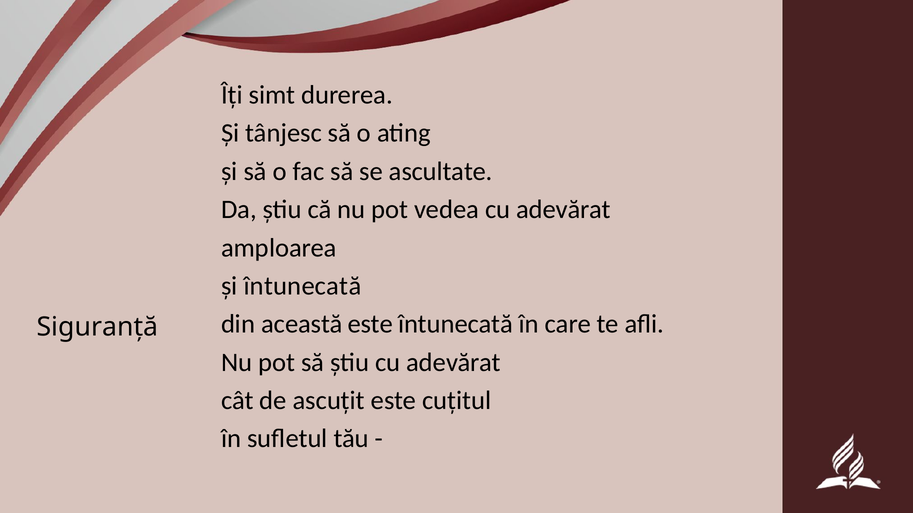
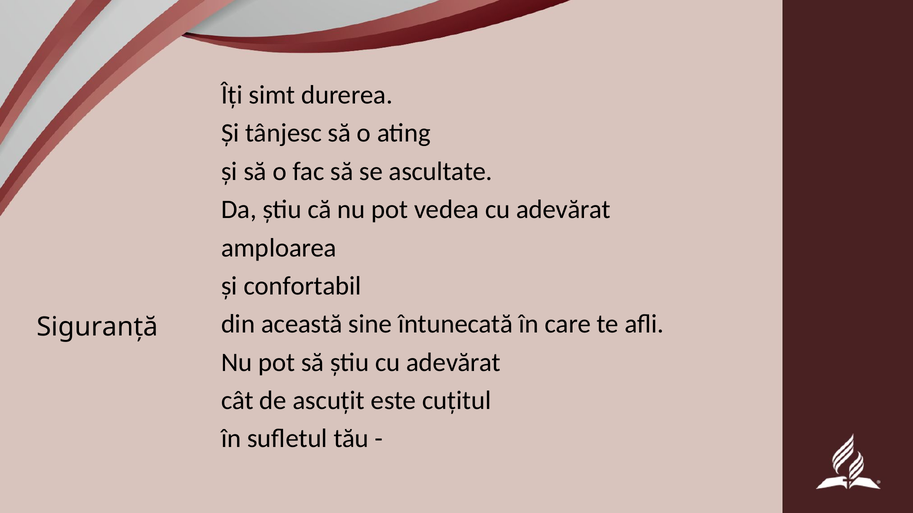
și întunecată: întunecată -> confortabil
această este: este -> sine
